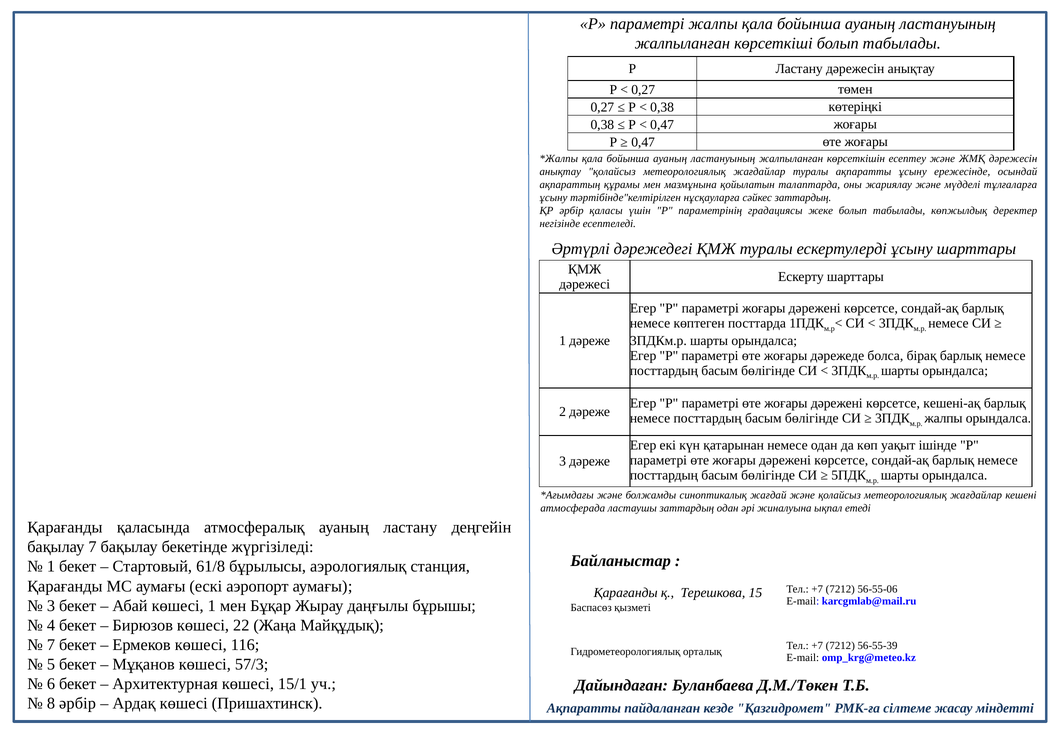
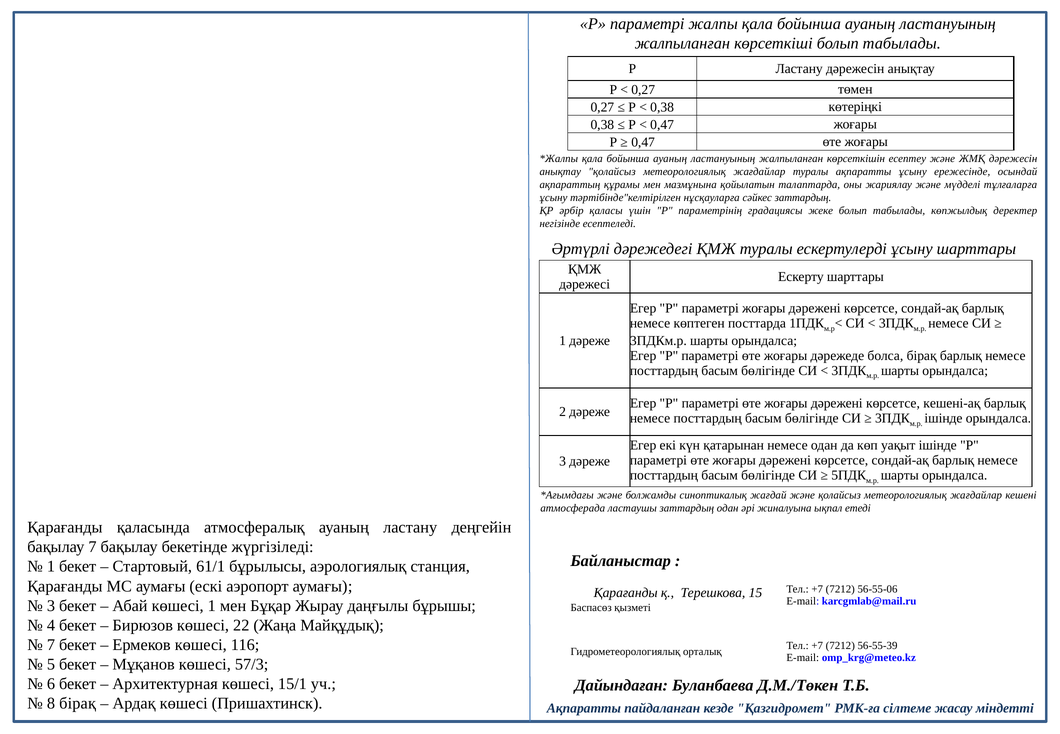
жалпы at (944, 418): жалпы -> ішінде
61/8: 61/8 -> 61/1
8 әрбір: әрбір -> бірақ
